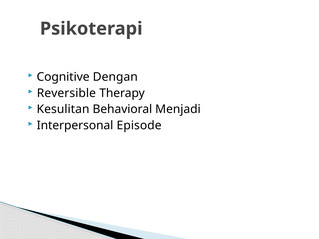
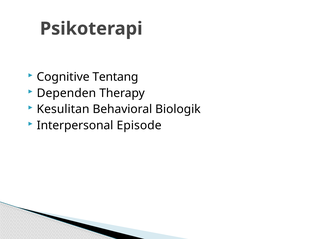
Dengan: Dengan -> Tentang
Reversible: Reversible -> Dependen
Menjadi: Menjadi -> Biologik
